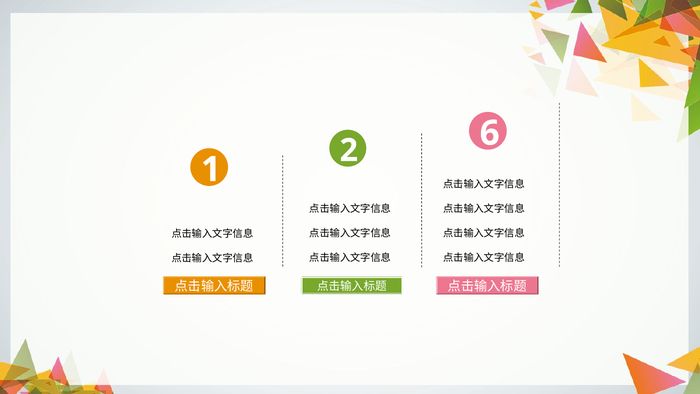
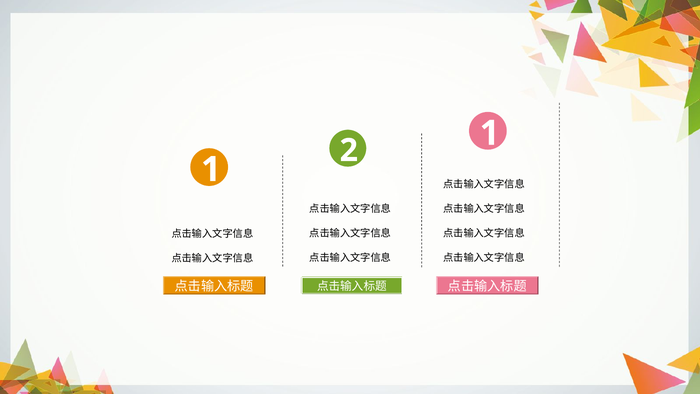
2 6: 6 -> 1
